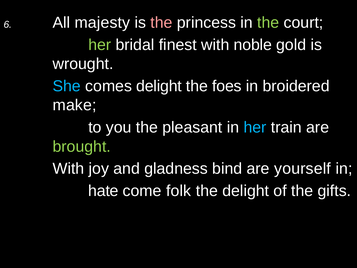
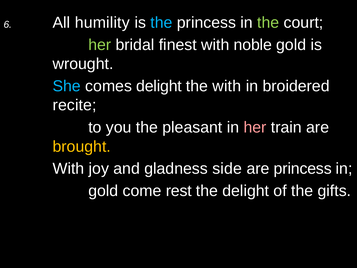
majesty: majesty -> humility
the at (161, 23) colour: pink -> light blue
the foes: foes -> with
make: make -> recite
her at (255, 127) colour: light blue -> pink
brought colour: light green -> yellow
bind: bind -> side
are yourself: yourself -> princess
hate at (103, 191): hate -> gold
folk: folk -> rest
